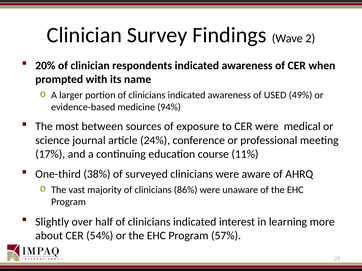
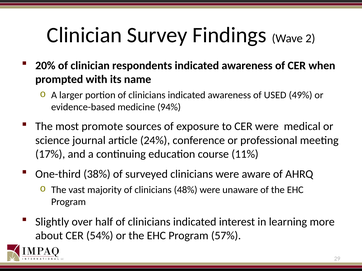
between: between -> promote
86%: 86% -> 48%
